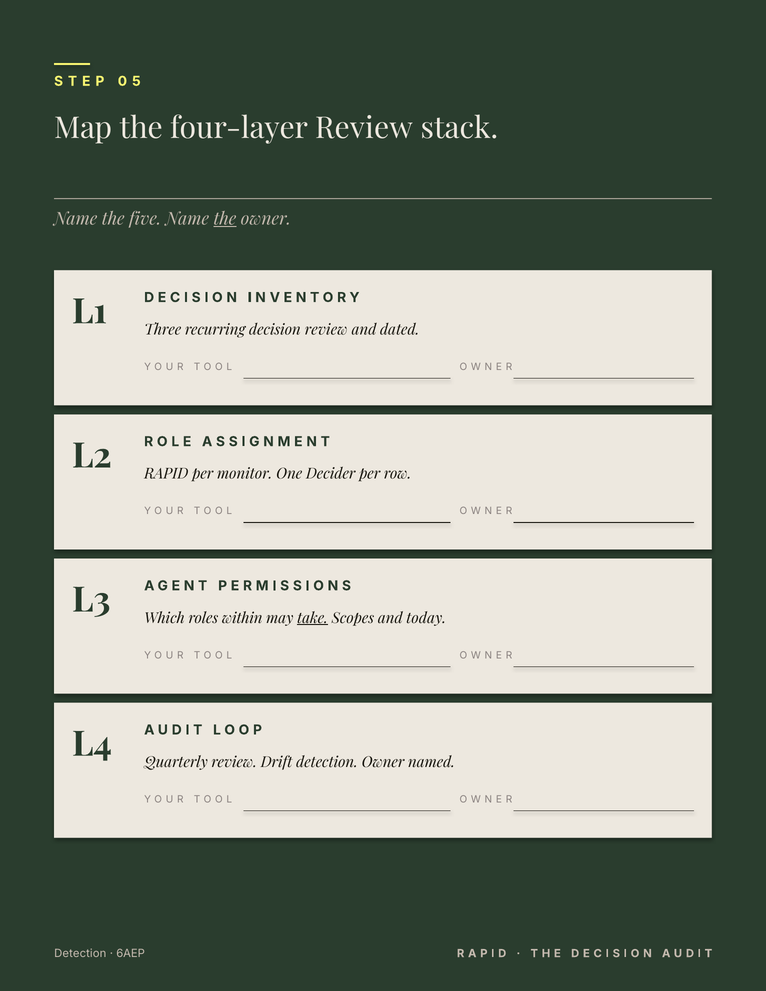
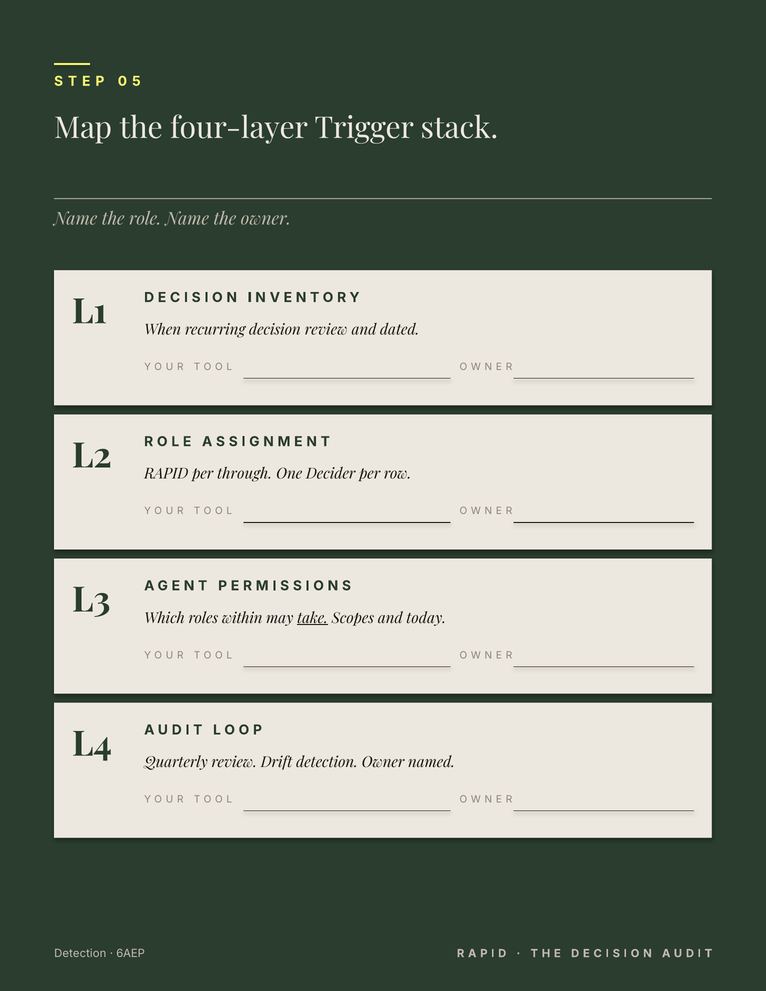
four-layer Review: Review -> Trigger
five: five -> role
the at (225, 219) underline: present -> none
Three: Three -> When
monitor: monitor -> through
